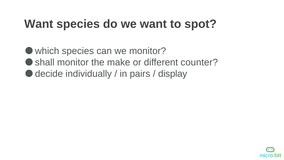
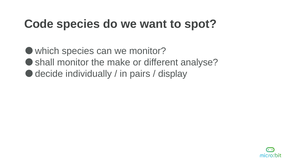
Want at (39, 24): Want -> Code
counter: counter -> analyse
